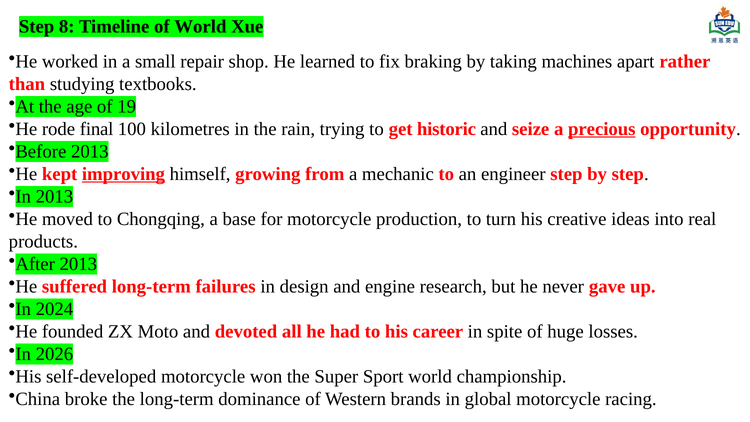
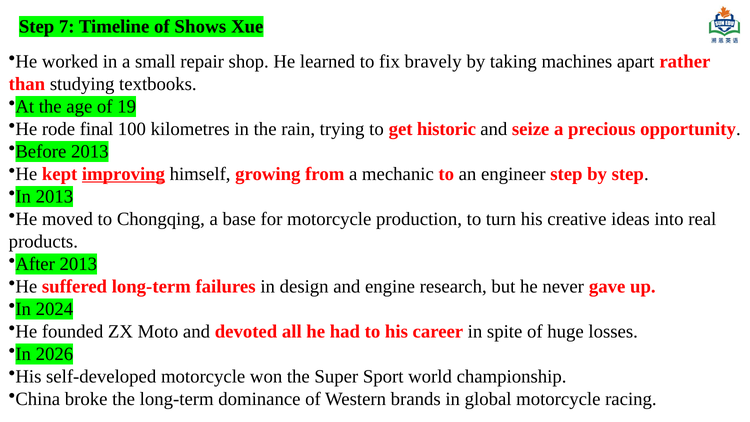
8: 8 -> 7
of World: World -> Shows
braking: braking -> bravely
precious underline: present -> none
